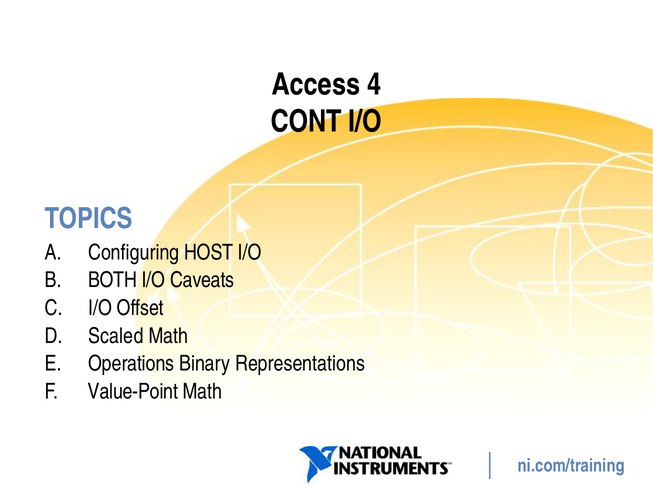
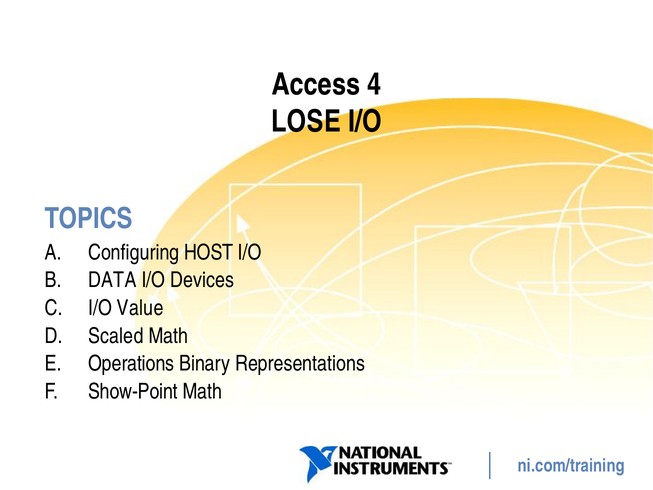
CONT: CONT -> LOSE
BOTH: BOTH -> DATA
Caveats: Caveats -> Devices
Offset: Offset -> Value
Value-Point: Value-Point -> Show-Point
